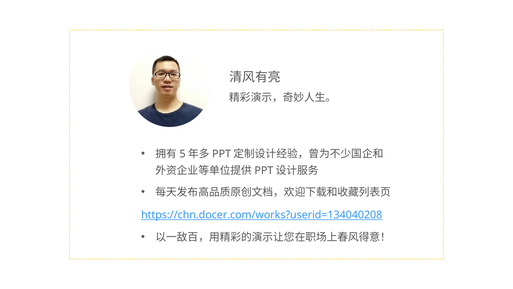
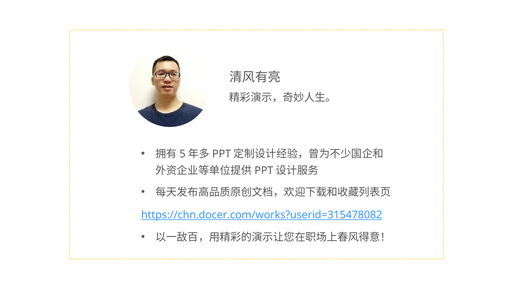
https://chn.docer.com/works?userid=134040208: https://chn.docer.com/works?userid=134040208 -> https://chn.docer.com/works?userid=315478082
